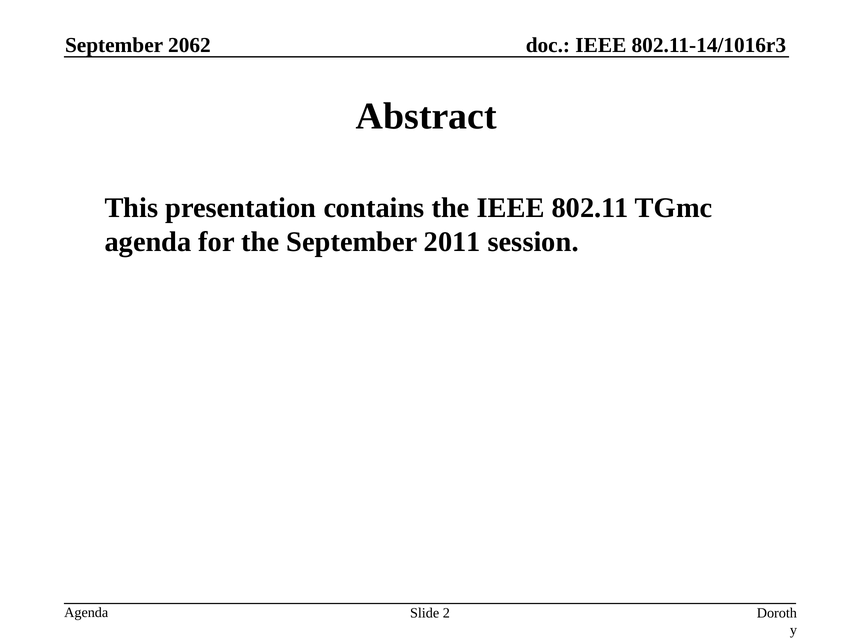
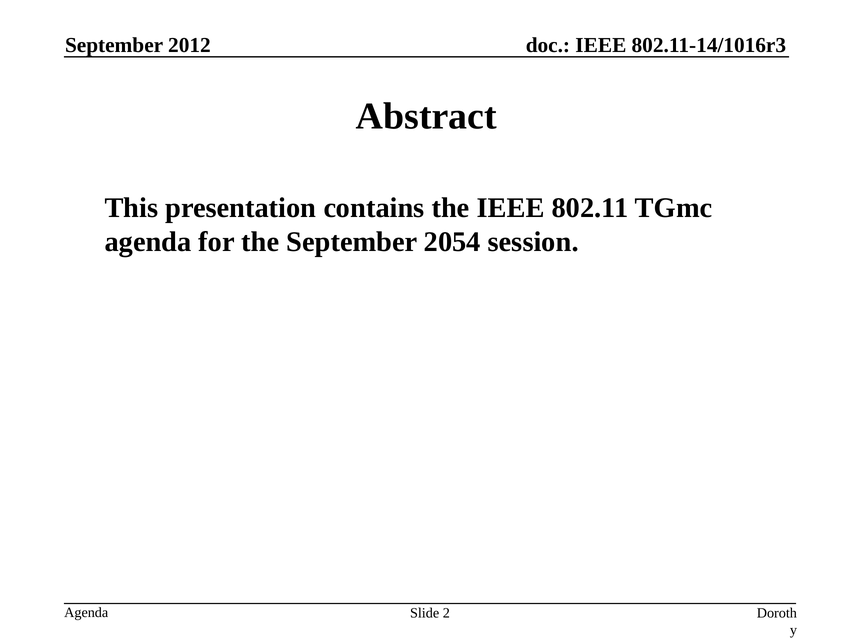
2062: 2062 -> 2012
2011: 2011 -> 2054
